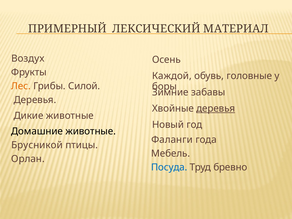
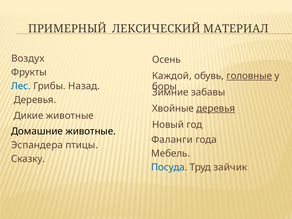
головные underline: none -> present
Лес colour: orange -> blue
Силой: Силой -> Назад
Брусникой: Брусникой -> Эспандера
Орлан: Орлан -> Сказку
бревно: бревно -> зайчик
